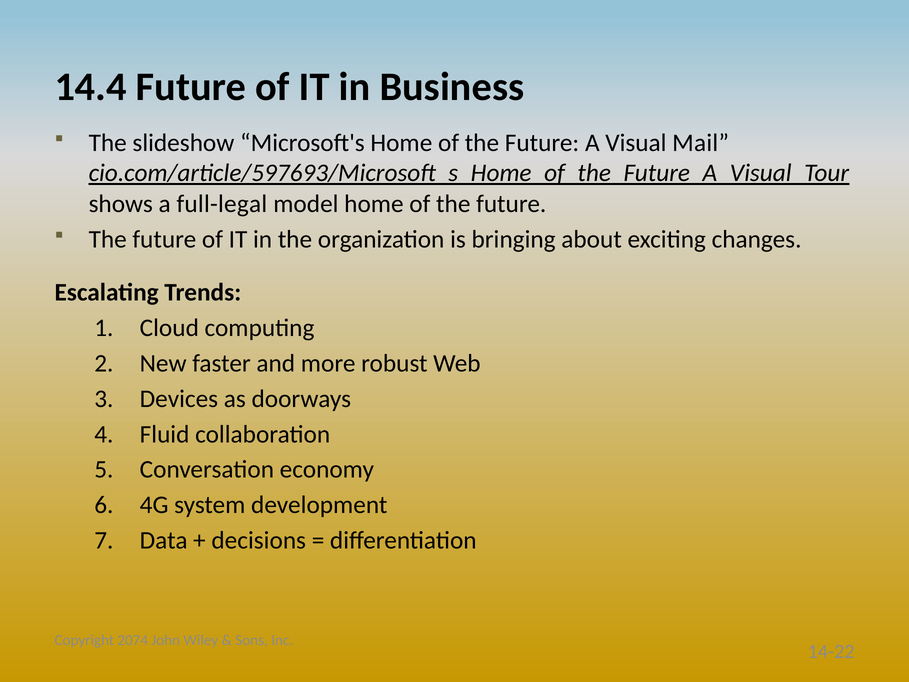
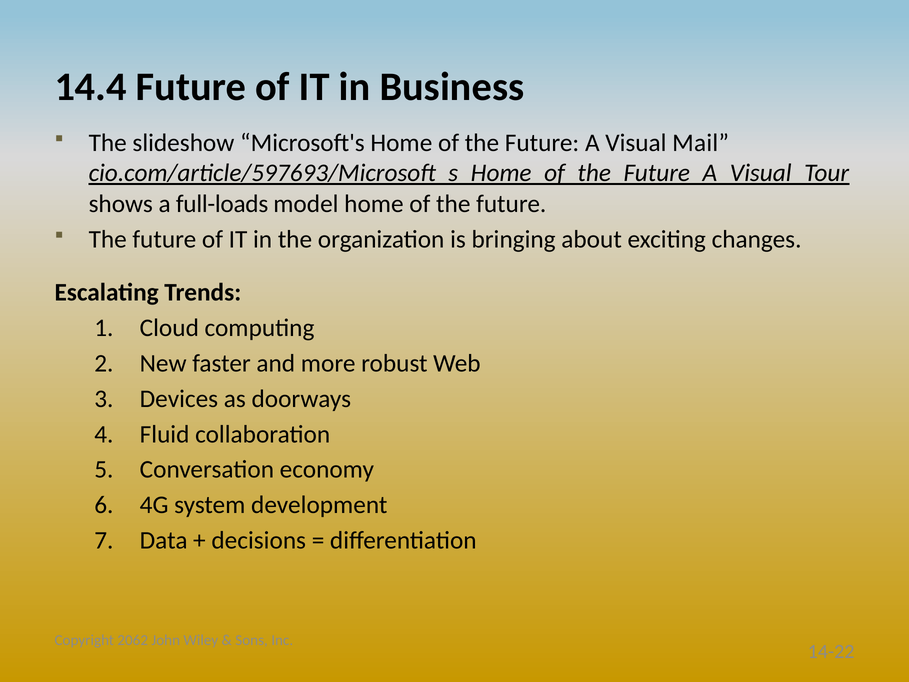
full-legal: full-legal -> full-loads
2074: 2074 -> 2062
